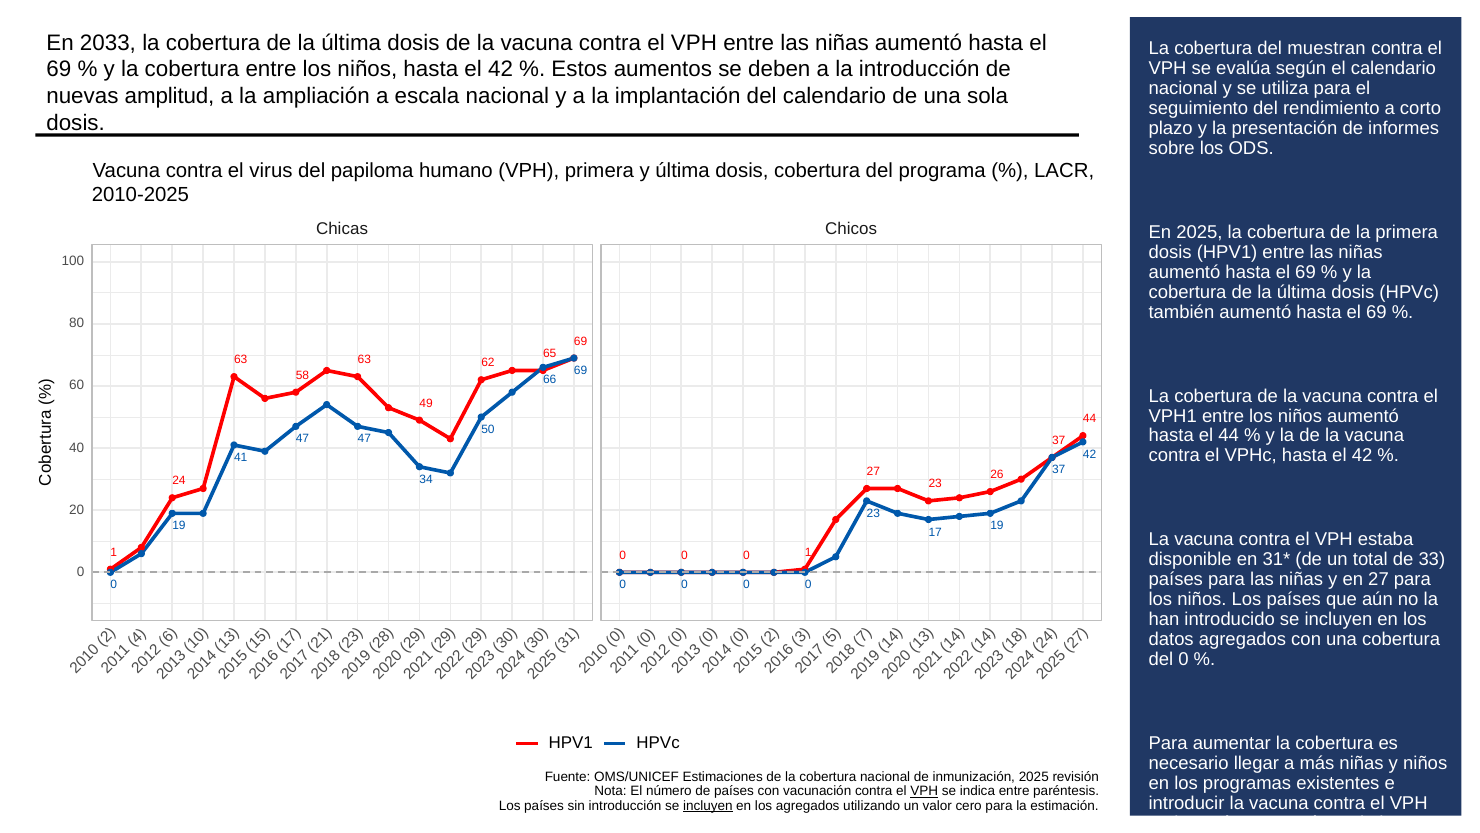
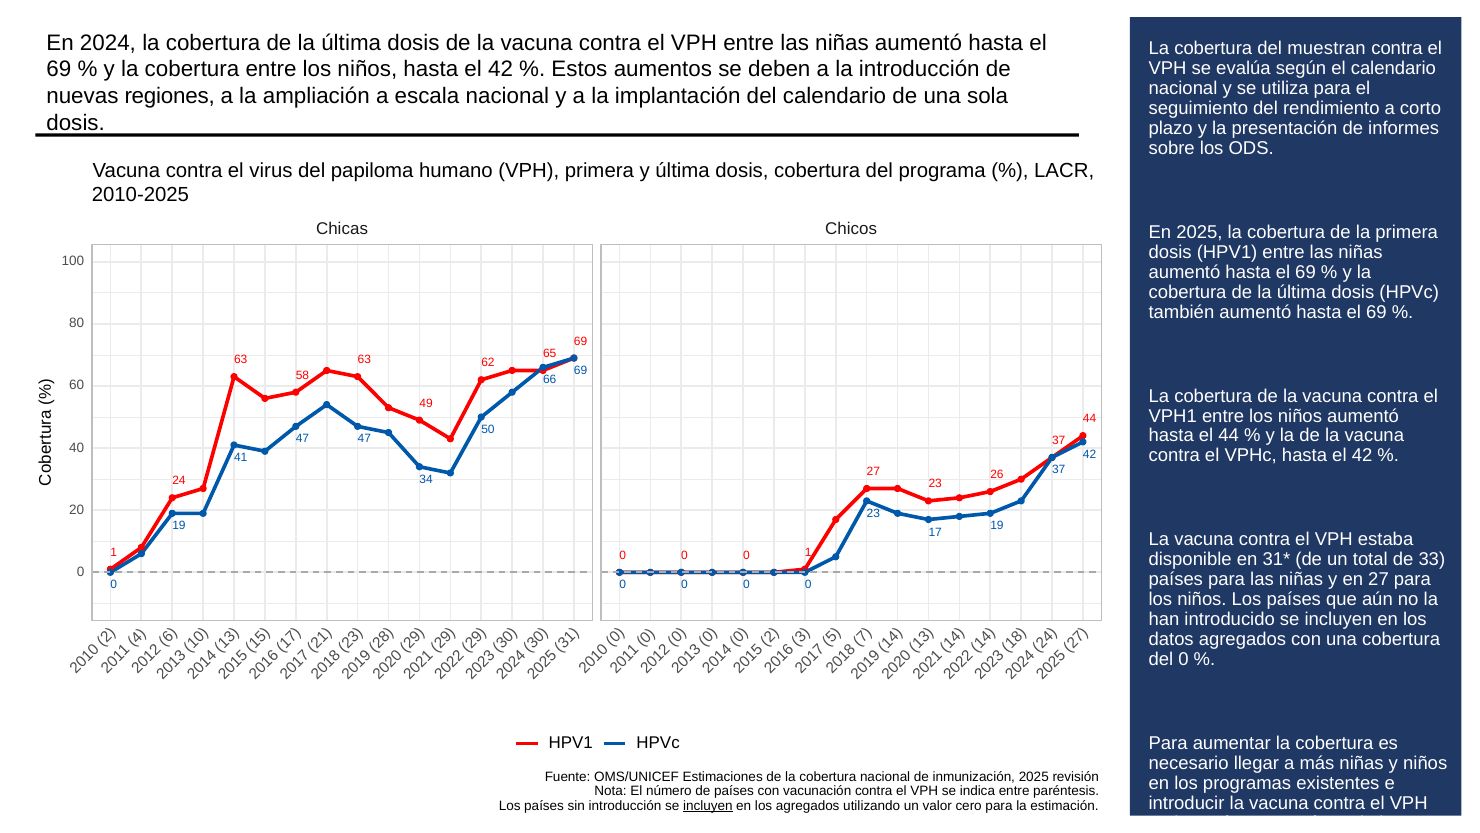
2033: 2033 -> 2024
amplitud: amplitud -> regiones
VPH at (924, 791) underline: present -> none
